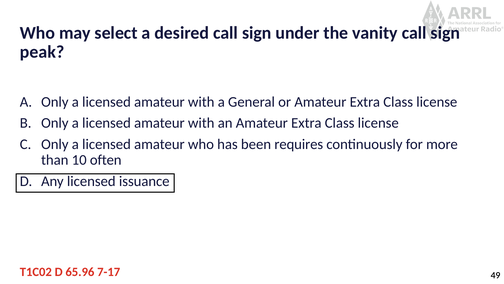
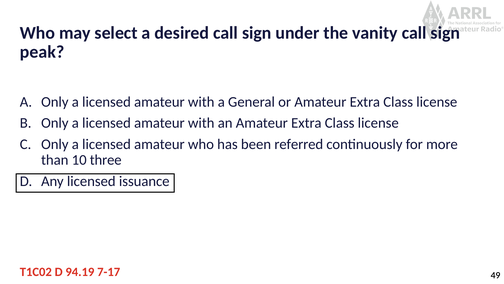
requires: requires -> referred
often: often -> three
65.96: 65.96 -> 94.19
